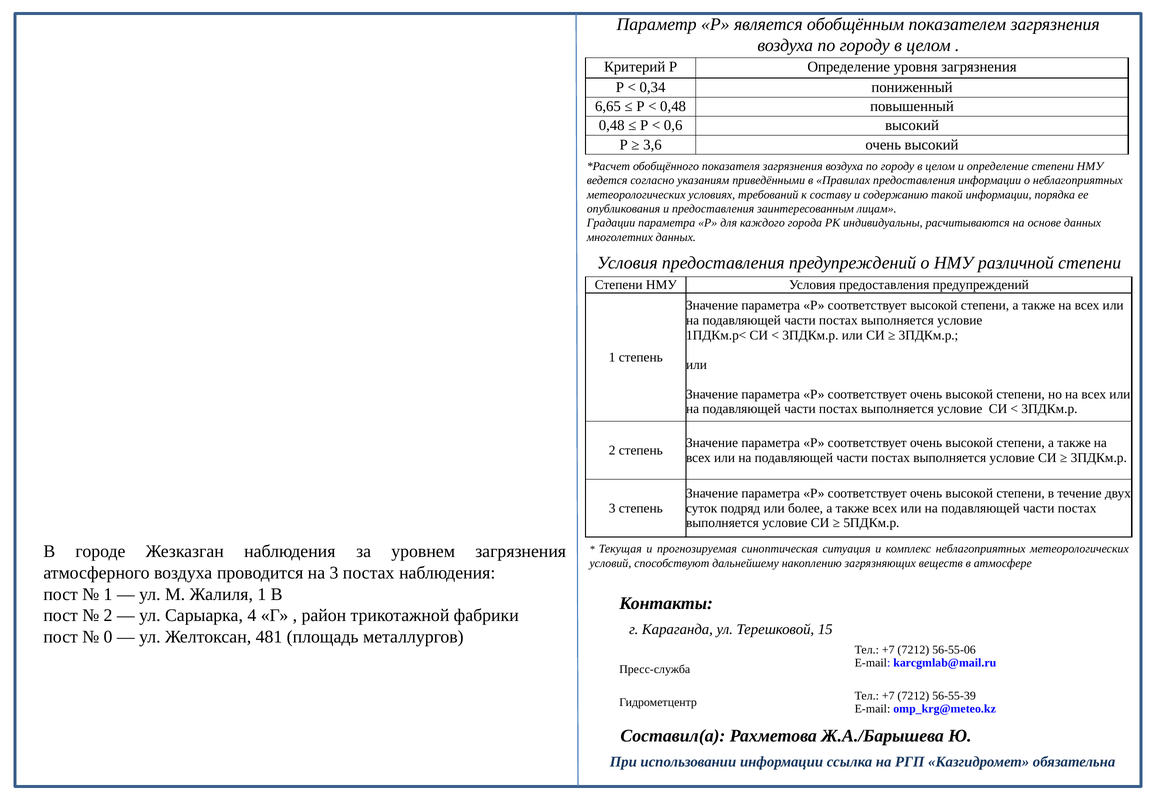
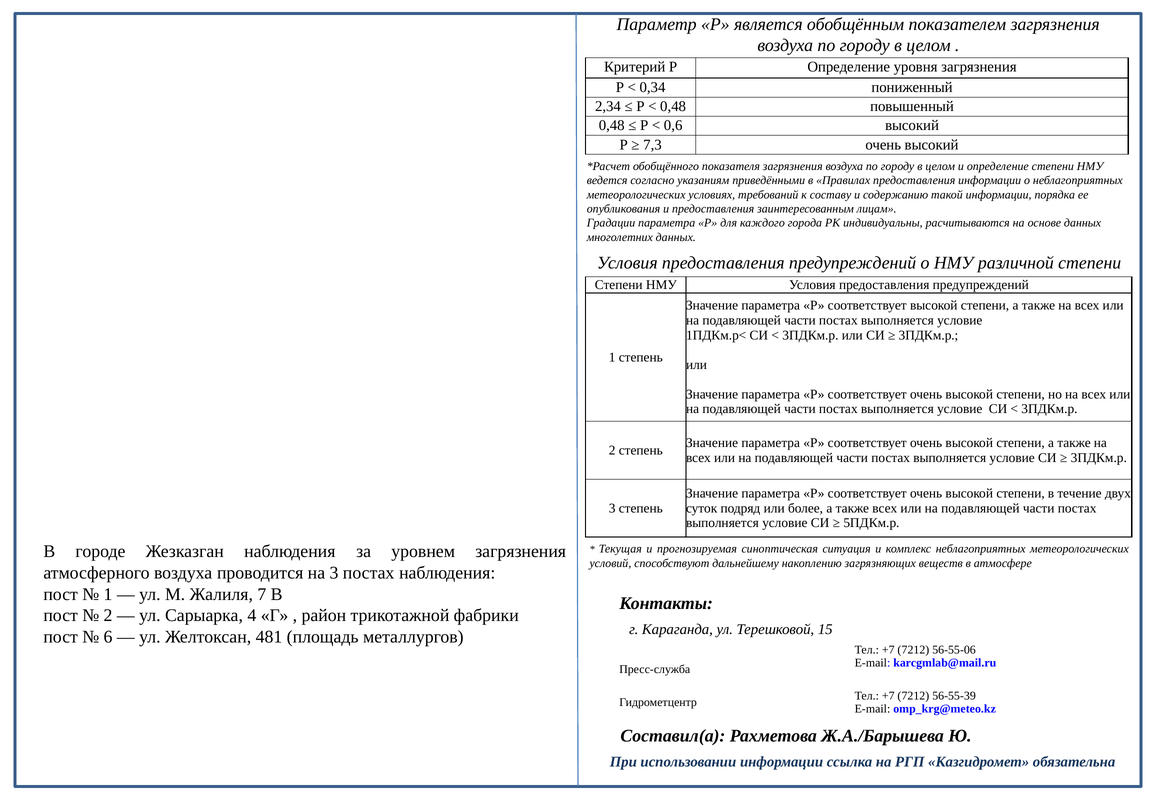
6,65: 6,65 -> 2,34
3,6: 3,6 -> 7,3
Жалиля 1: 1 -> 7
0: 0 -> 6
